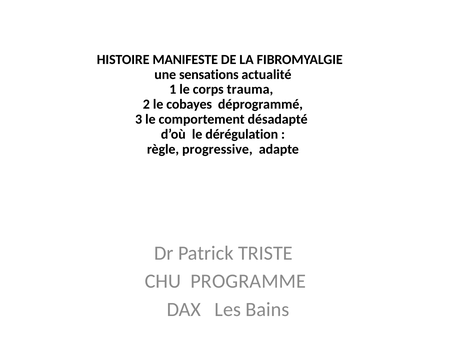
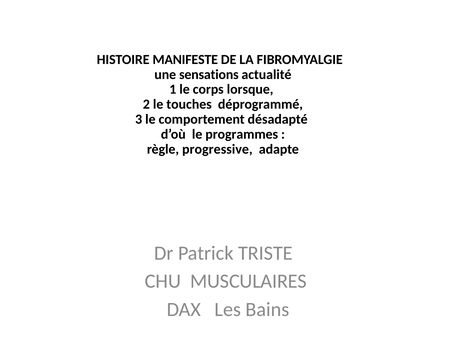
trauma: trauma -> lorsque
cobayes: cobayes -> touches
dérégulation: dérégulation -> programmes
PROGRAMME: PROGRAMME -> MUSCULAIRES
